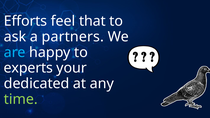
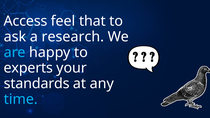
Efforts: Efforts -> Access
partners: partners -> research
dedicated: dedicated -> standards
time colour: light green -> light blue
